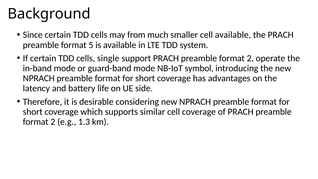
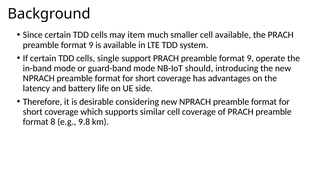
from: from -> item
5 at (91, 45): 5 -> 9
2 at (250, 58): 2 -> 9
symbol: symbol -> should
2 at (53, 122): 2 -> 8
1.3: 1.3 -> 9.8
